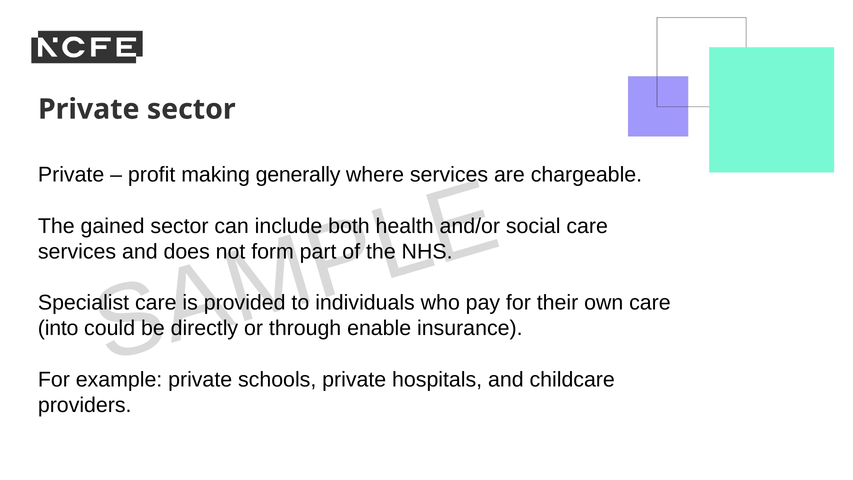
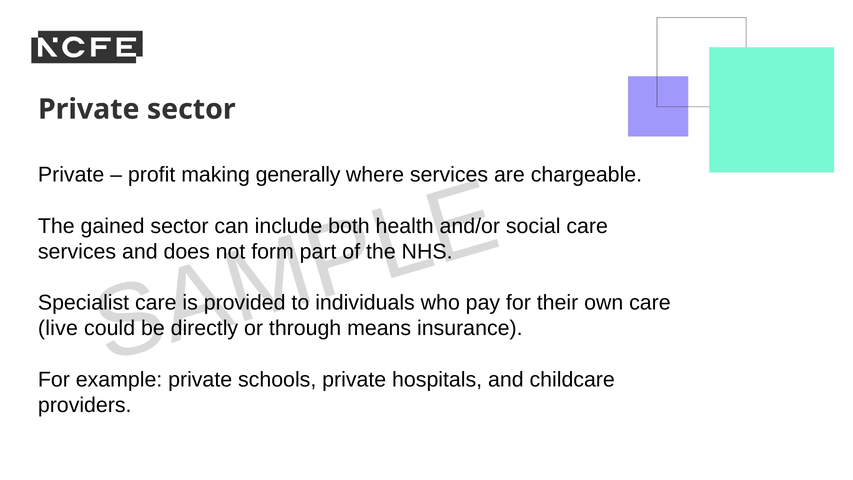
into: into -> live
enable: enable -> means
